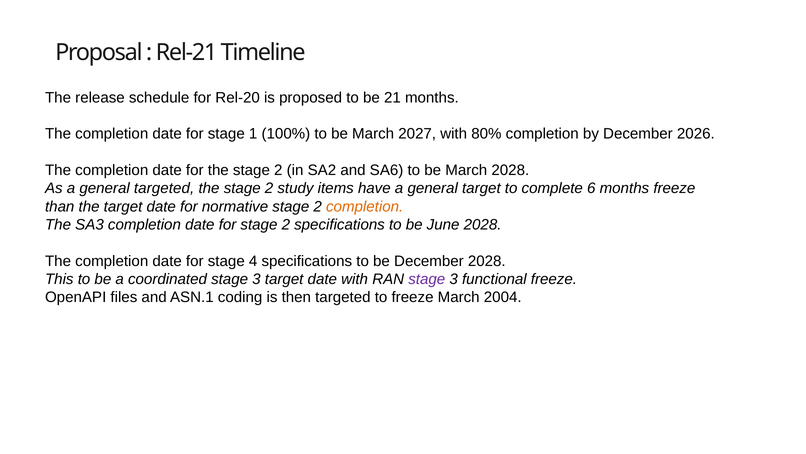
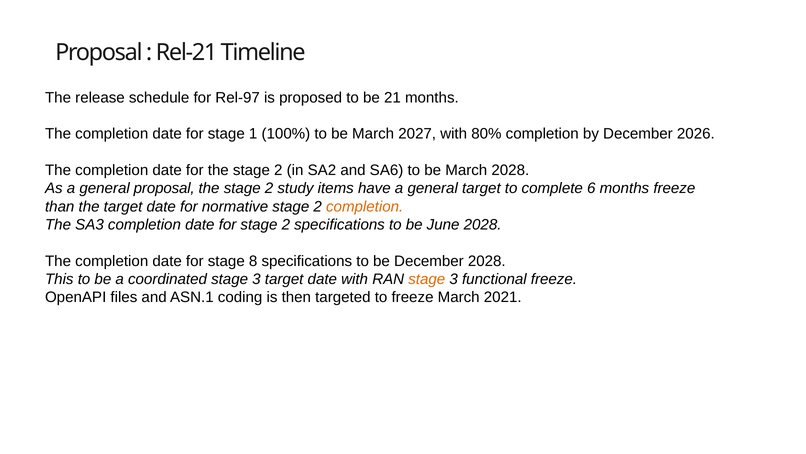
Rel-20: Rel-20 -> Rel-97
general targeted: targeted -> proposal
4: 4 -> 8
stage at (427, 279) colour: purple -> orange
2004: 2004 -> 2021
